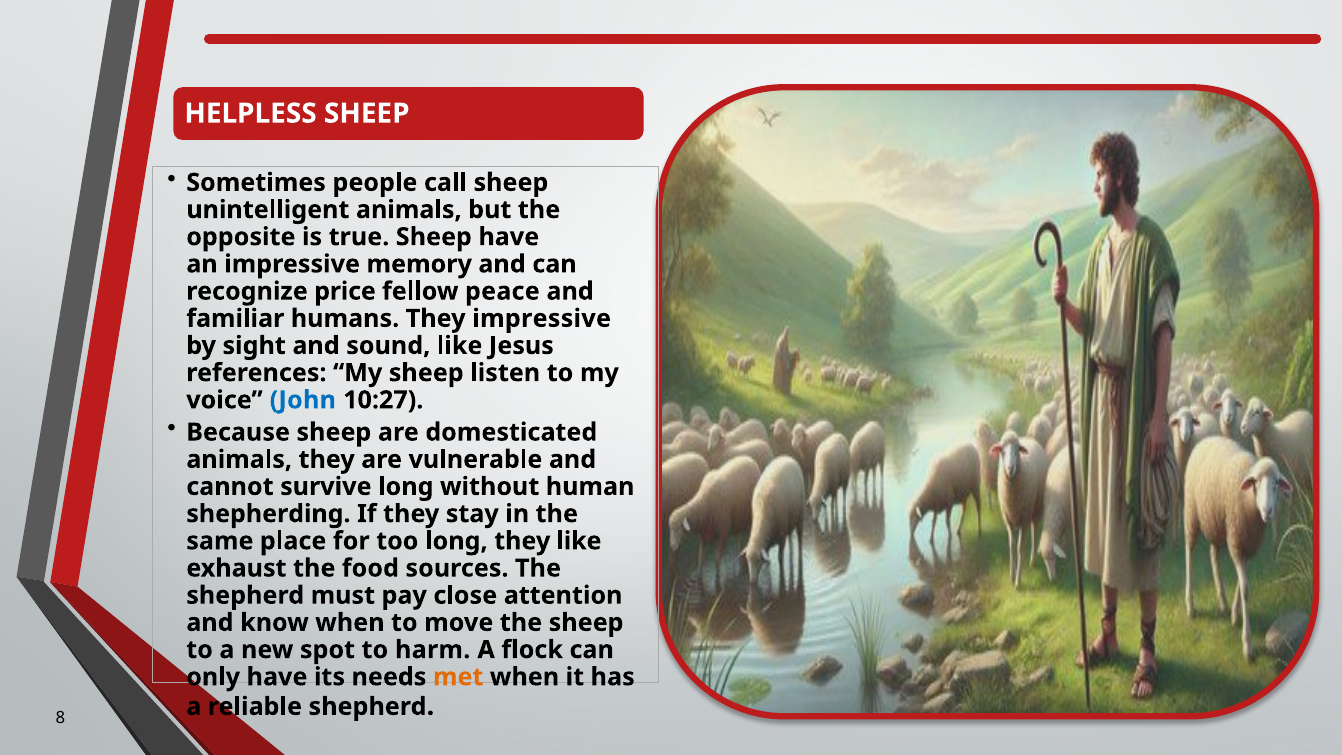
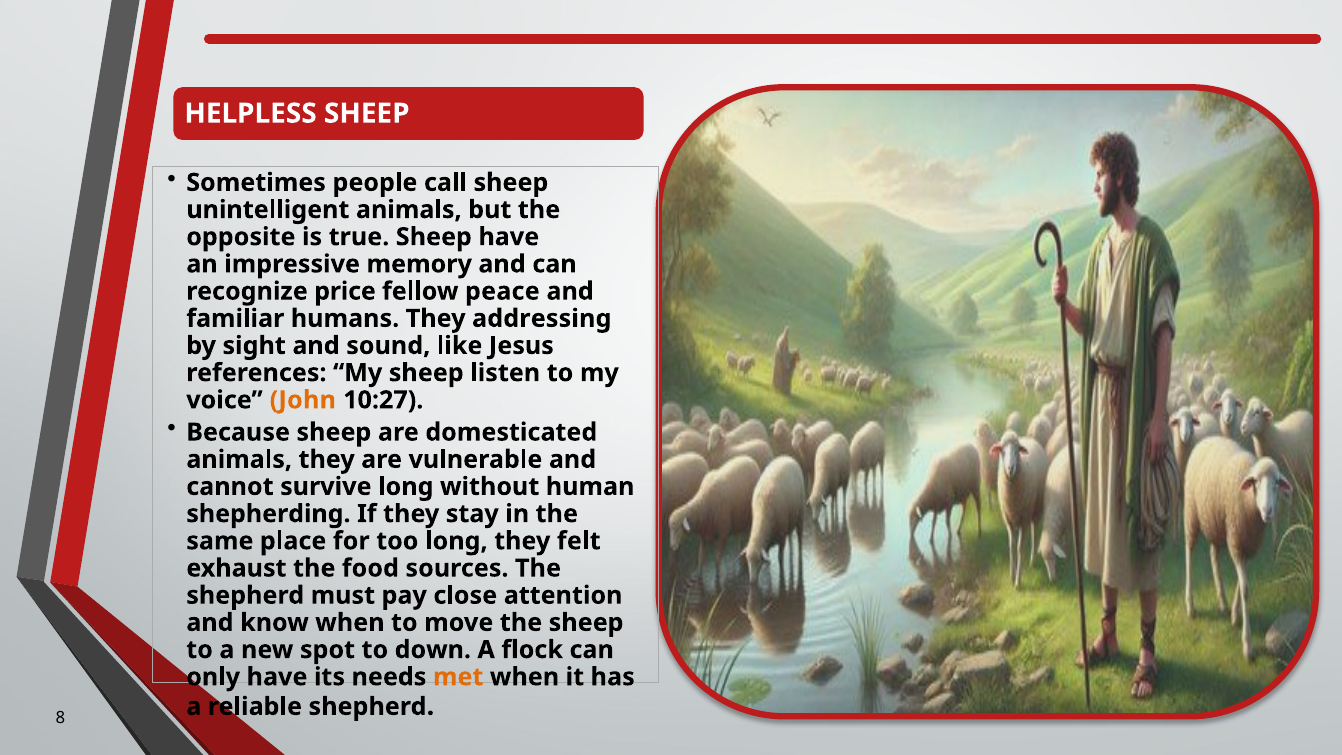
They impressive: impressive -> addressing
John colour: blue -> orange
they like: like -> felt
harm: harm -> down
